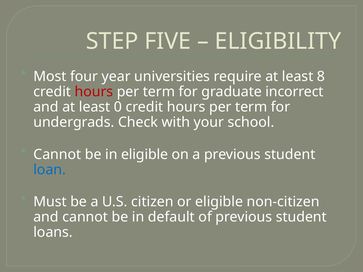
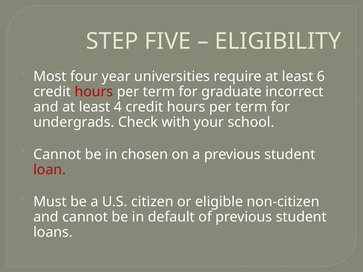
8: 8 -> 6
0: 0 -> 4
in eligible: eligible -> chosen
loan colour: blue -> red
